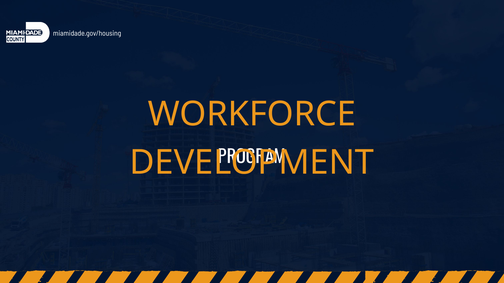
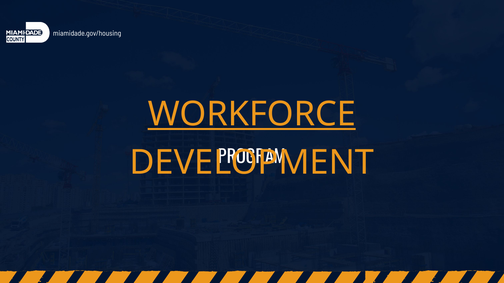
WORKFORCE underline: none -> present
